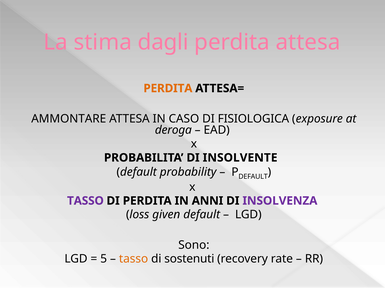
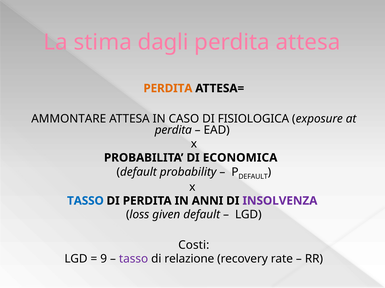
deroga at (173, 130): deroga -> perdita
INSOLVENTE: INSOLVENTE -> ECONOMICA
TASSO at (85, 201) colour: purple -> blue
Sono: Sono -> Costi
5: 5 -> 9
tasso at (134, 260) colour: orange -> purple
sostenuti: sostenuti -> relazione
